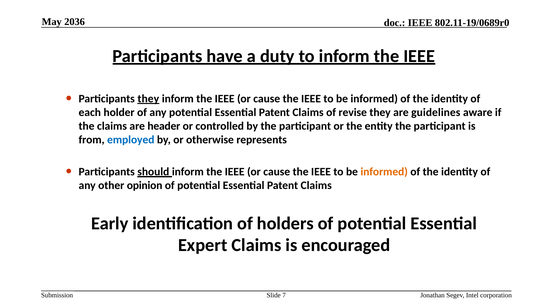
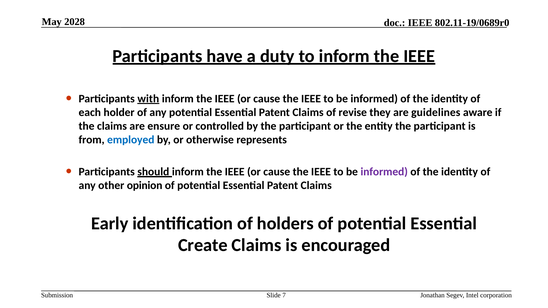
2036: 2036 -> 2028
Participants they: they -> with
header: header -> ensure
informed at (384, 172) colour: orange -> purple
Expert: Expert -> Create
